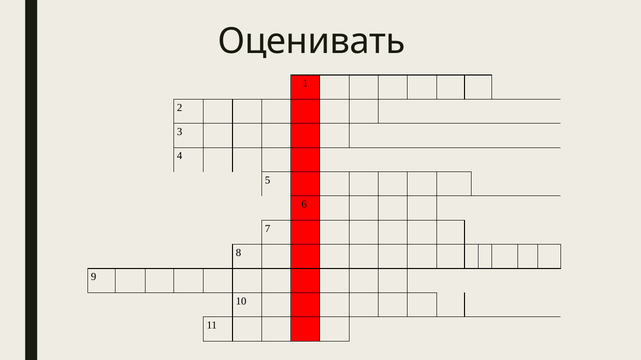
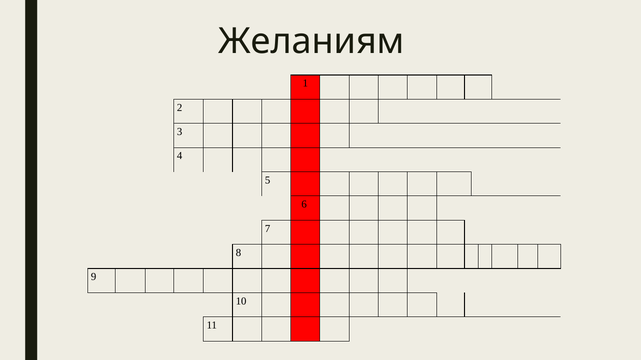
Оценивать: Оценивать -> Желаниям
